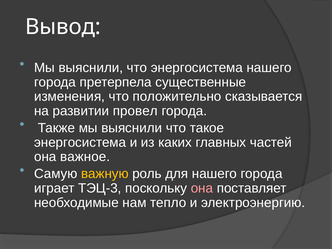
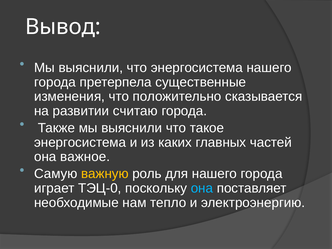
провел: провел -> считаю
ТЭЦ-3: ТЭЦ-3 -> ТЭЦ-0
она at (202, 188) colour: pink -> light blue
